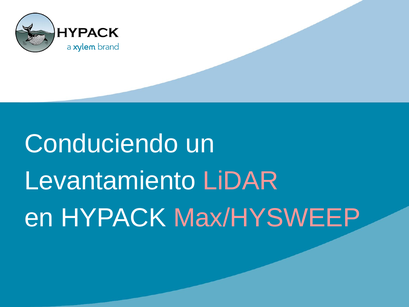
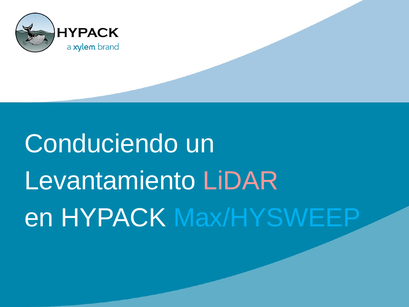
Max/HYSWEEP colour: pink -> light blue
